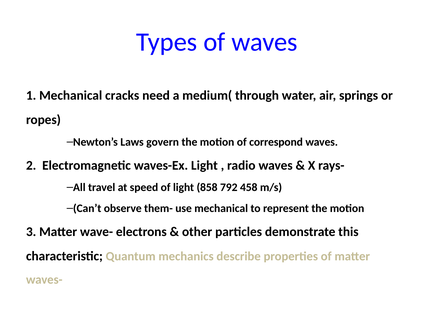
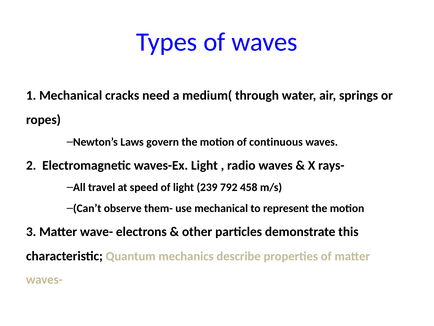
correspond: correspond -> continuous
858: 858 -> 239
